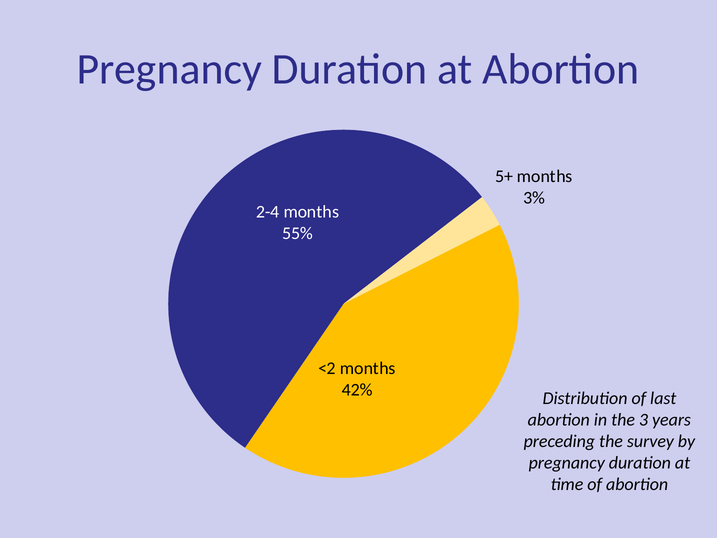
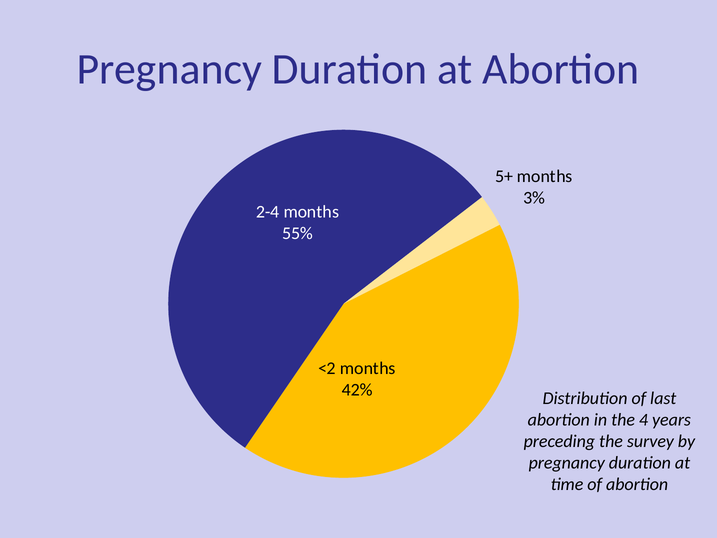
3: 3 -> 4
